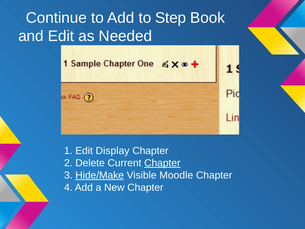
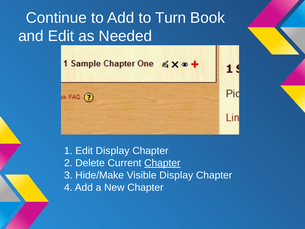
Step: Step -> Turn
Hide/Make underline: present -> none
Visible Moodle: Moodle -> Display
